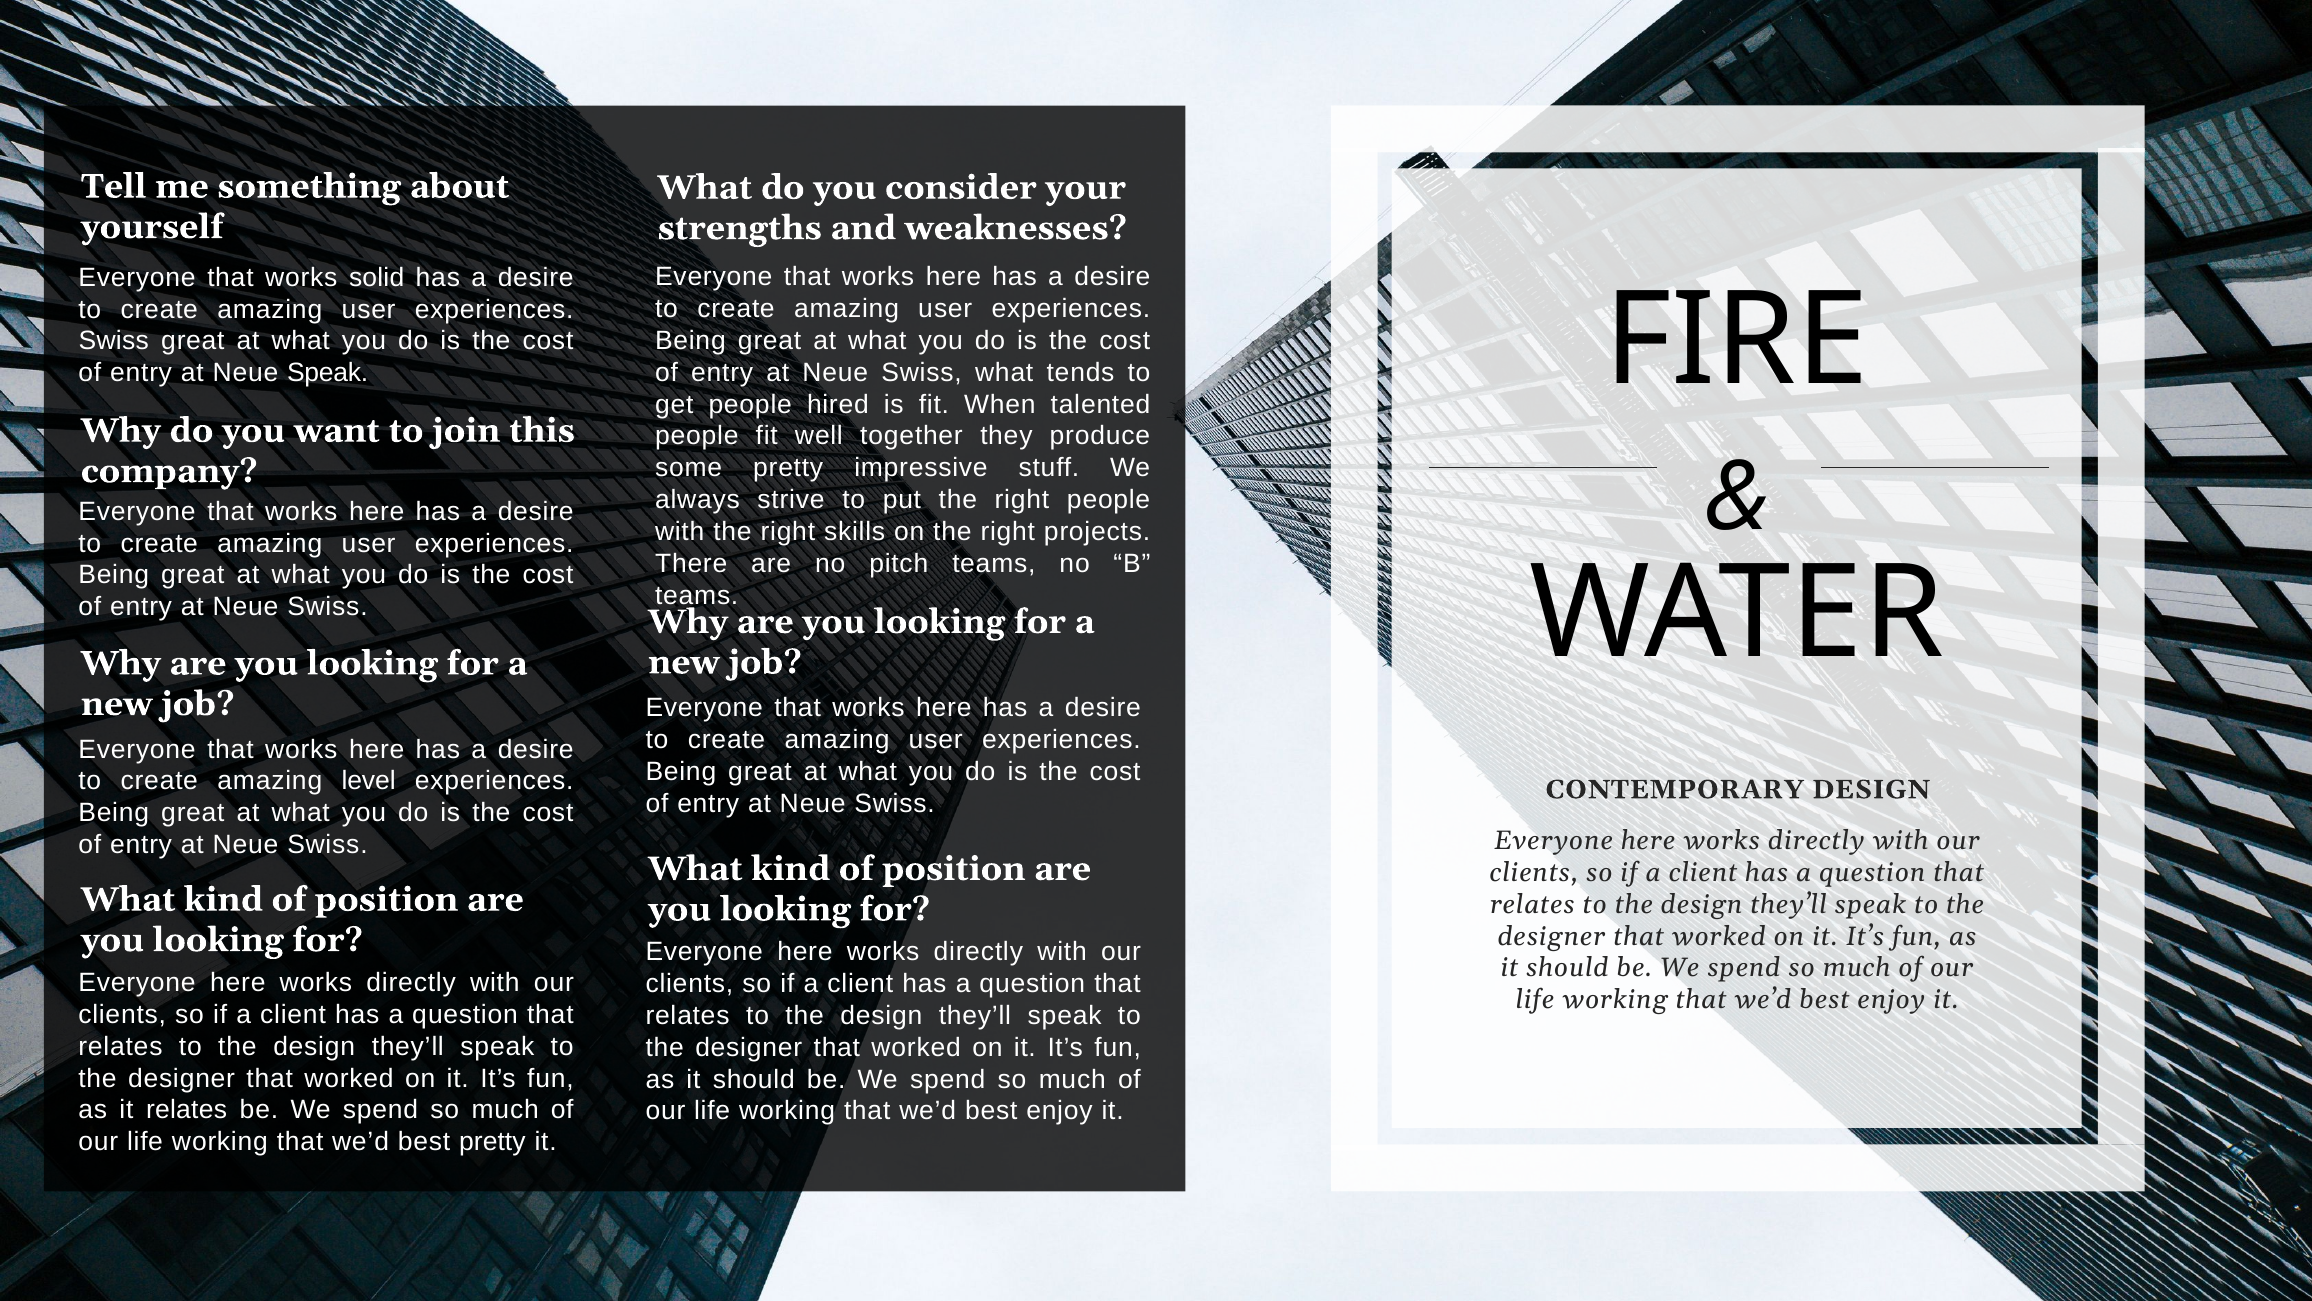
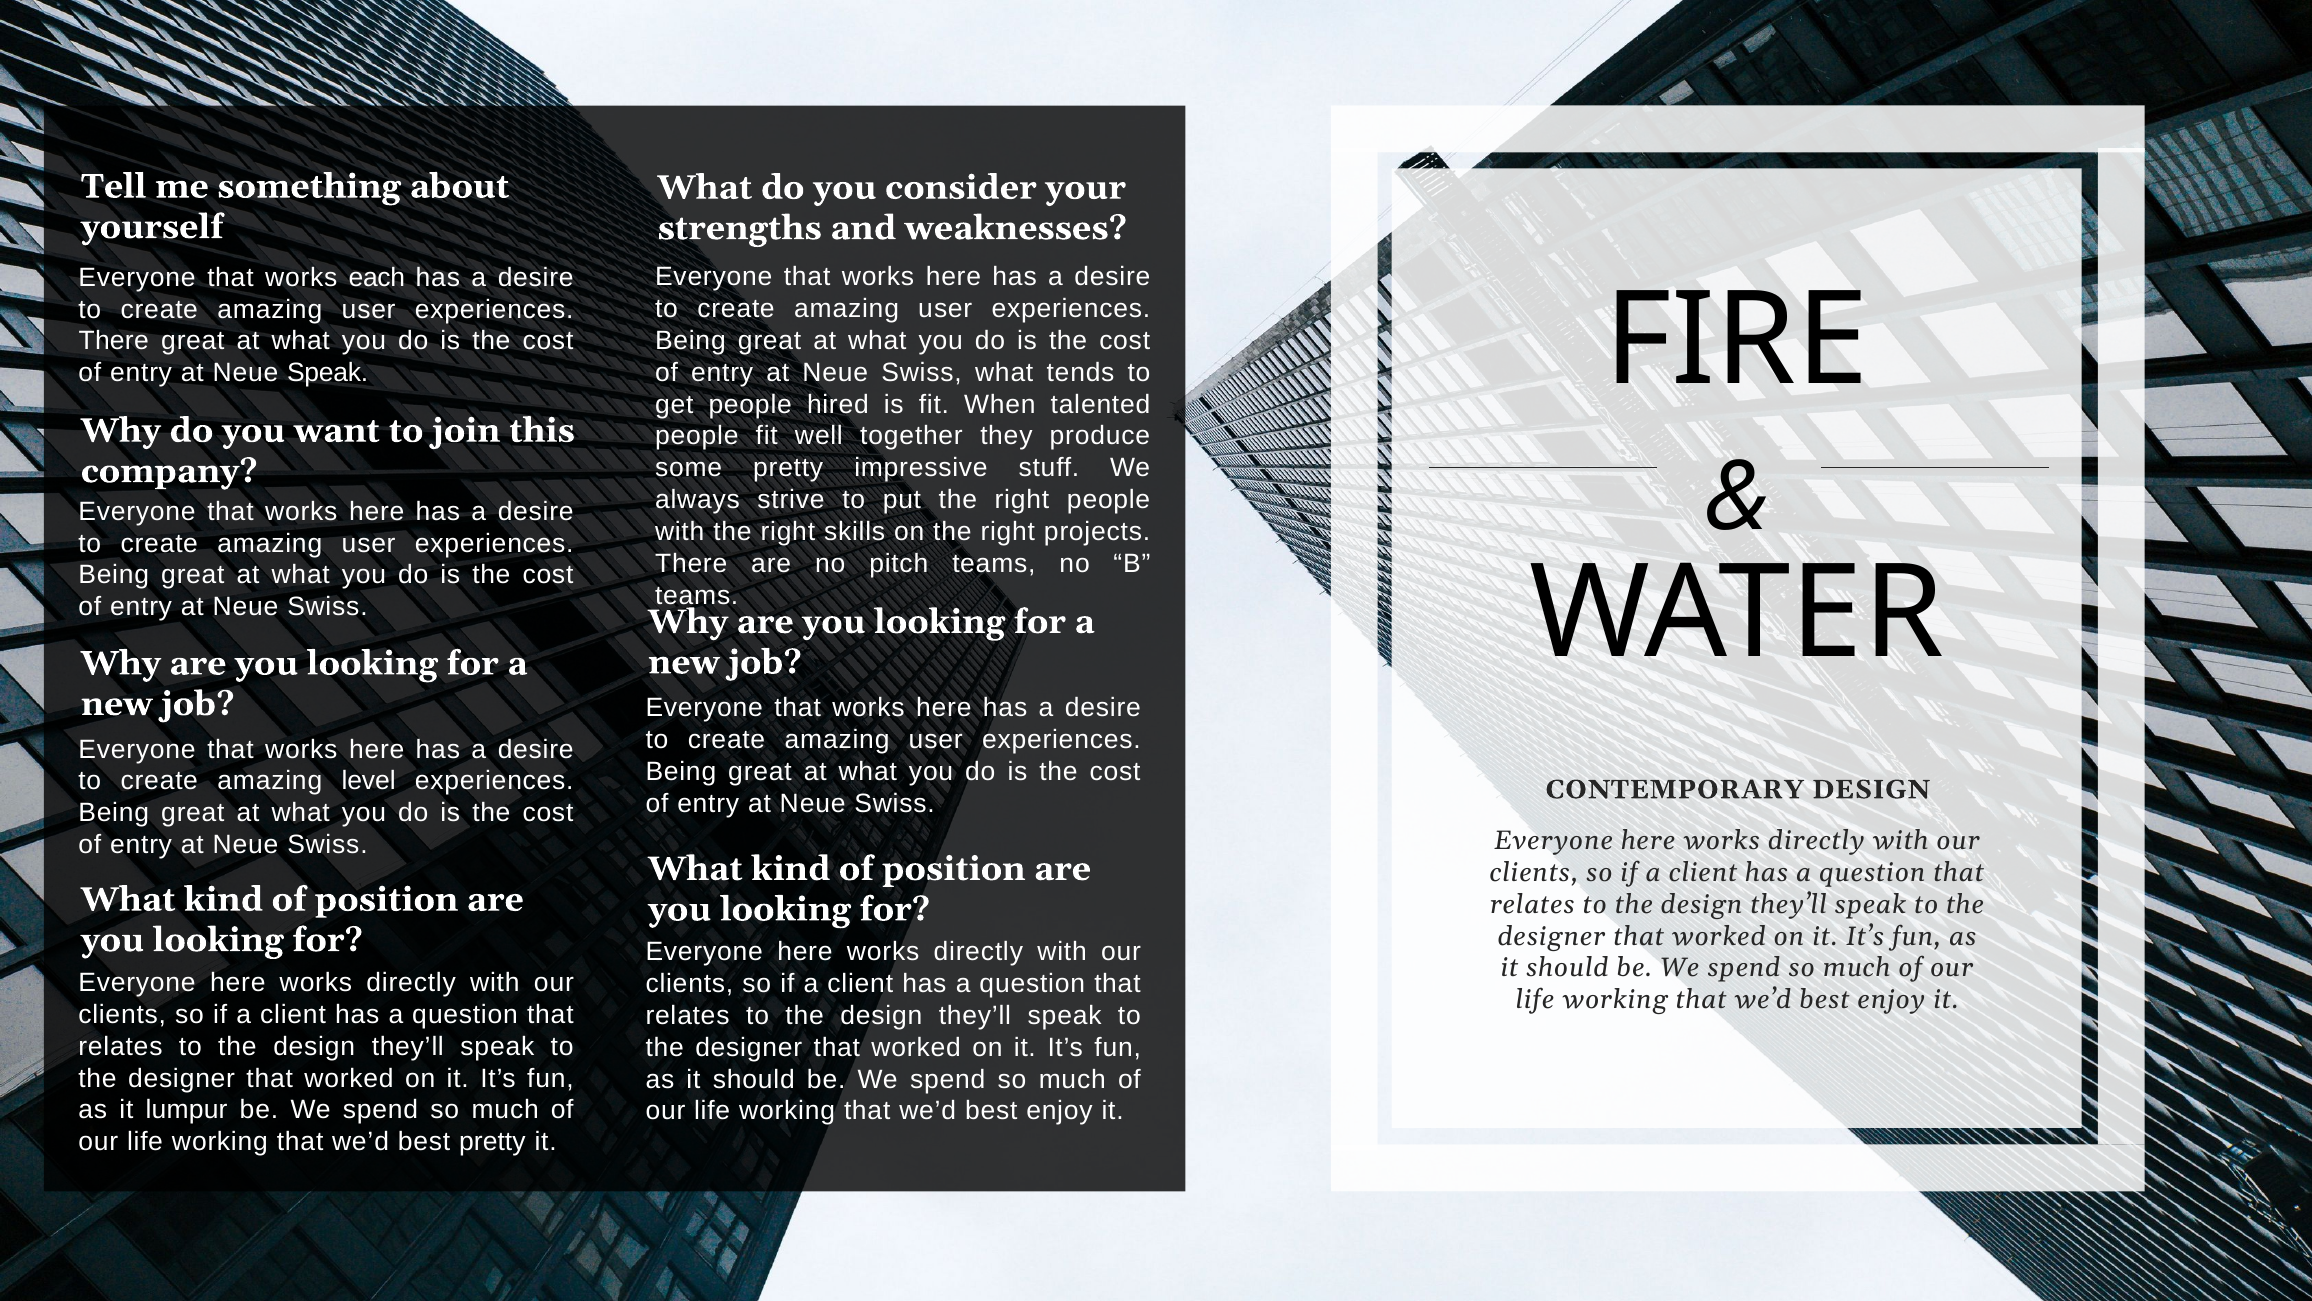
solid: solid -> each
Swiss at (114, 341): Swiss -> There
it relates: relates -> lumpur
